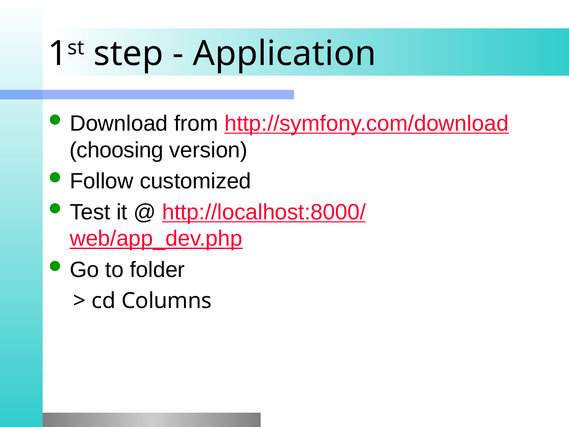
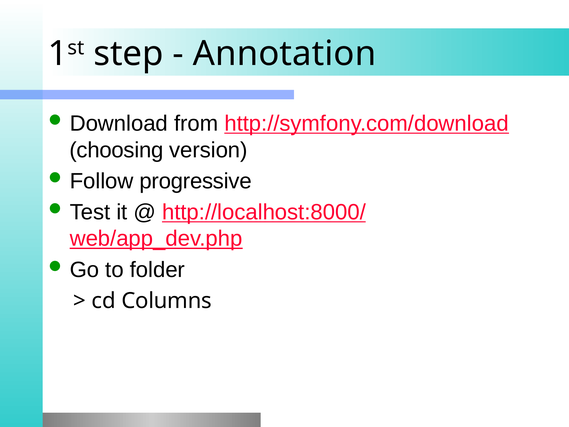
Application: Application -> Annotation
customized: customized -> progressive
